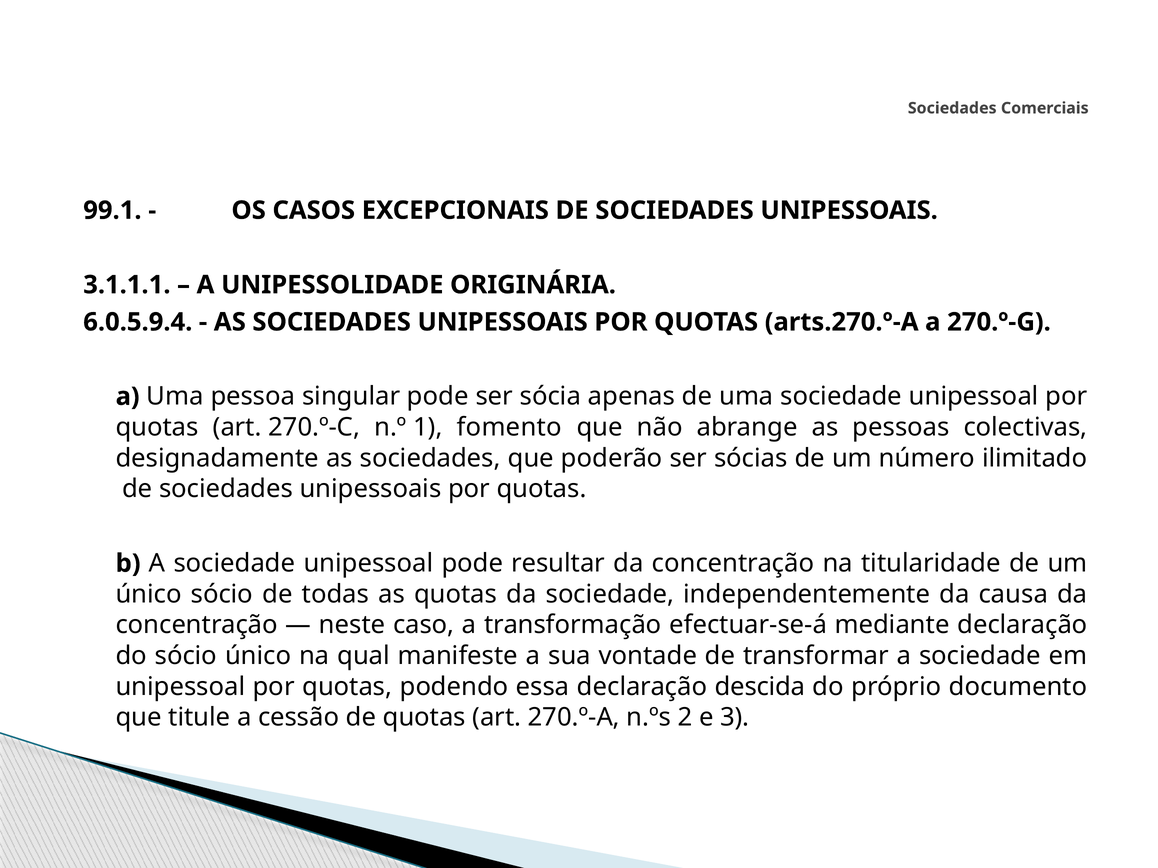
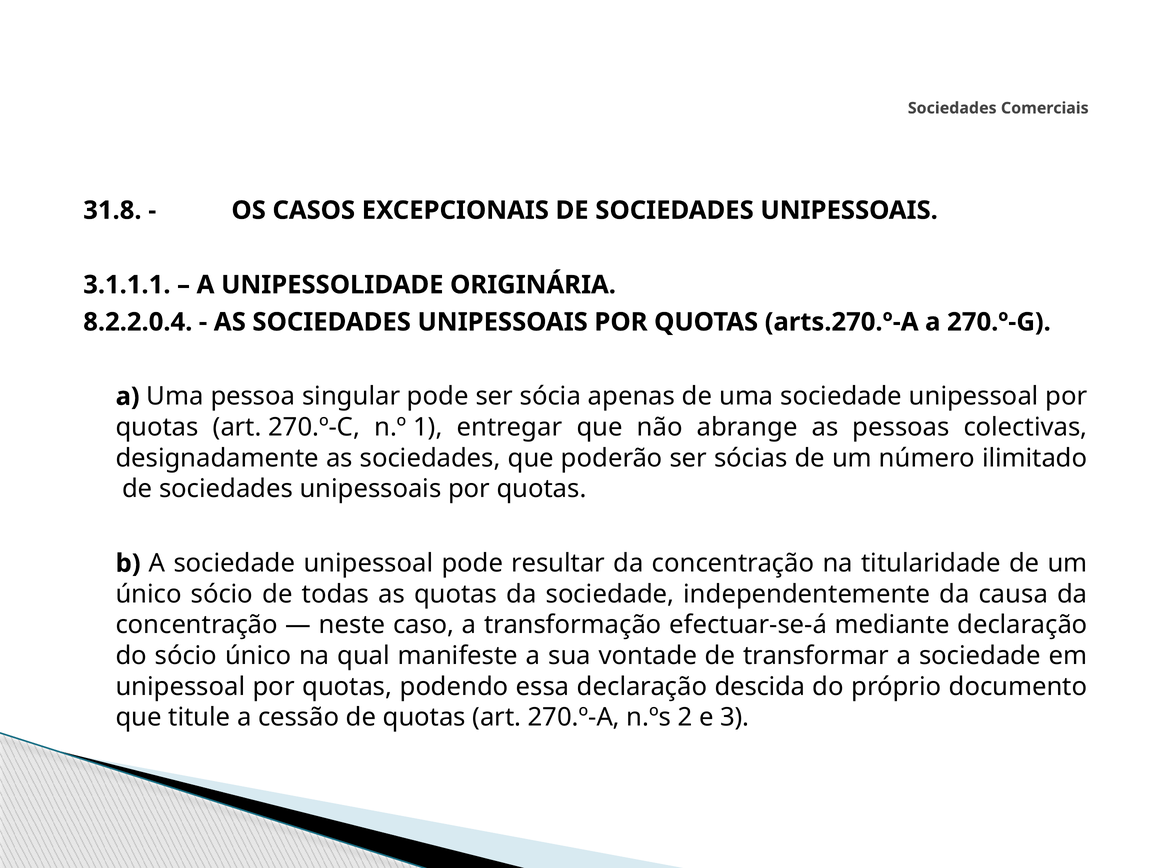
99.1: 99.1 -> 31.8
6.0.5.9.4: 6.0.5.9.4 -> 8.2.2.0.4
fomento: fomento -> entregar
